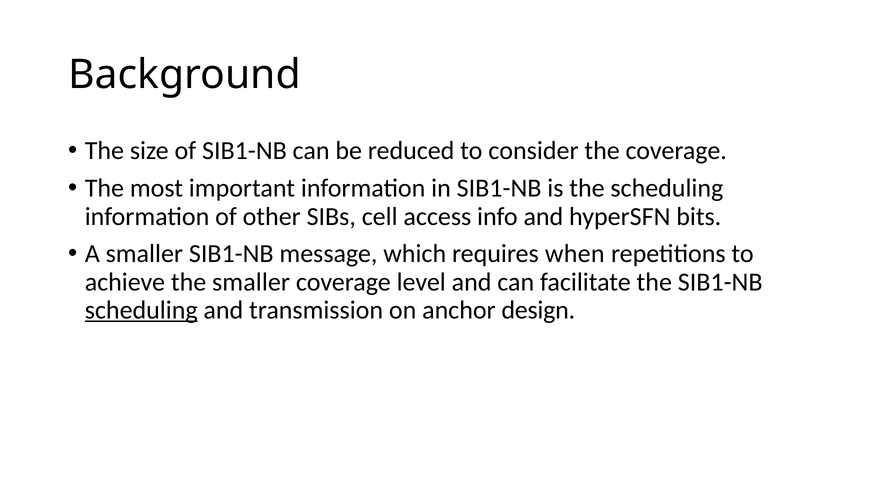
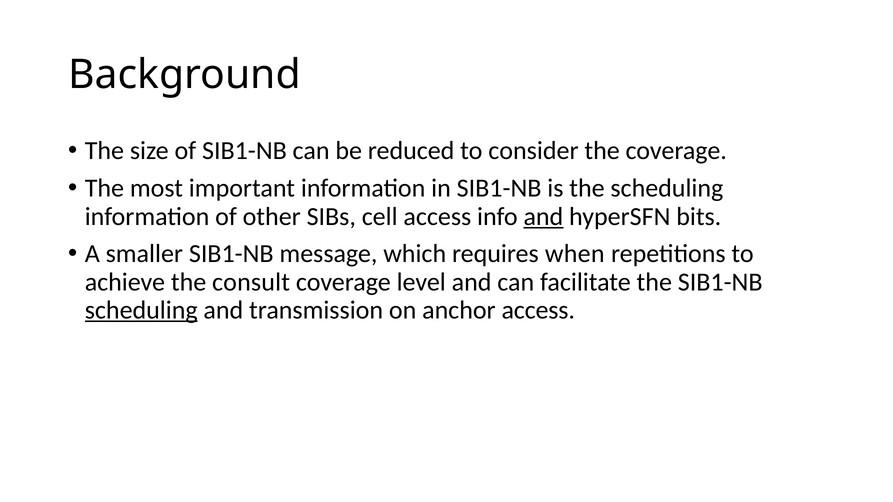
and at (543, 217) underline: none -> present
the smaller: smaller -> consult
anchor design: design -> access
